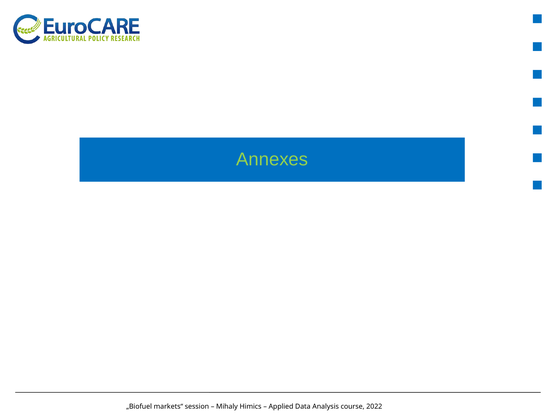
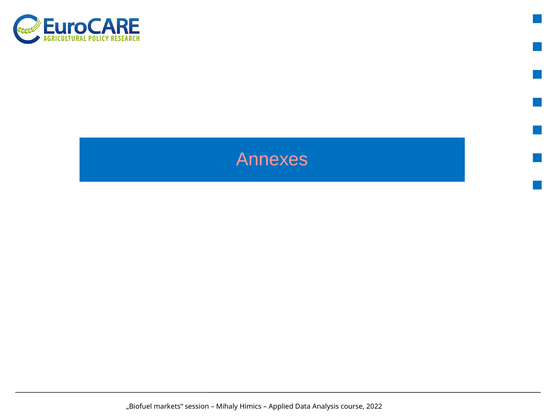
Annexes colour: light green -> pink
